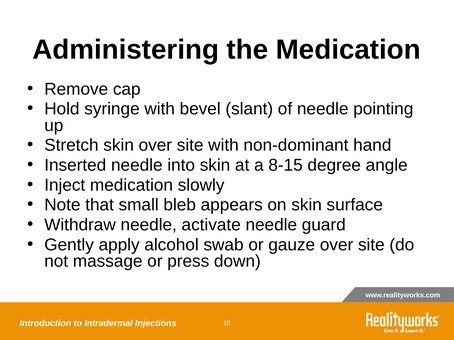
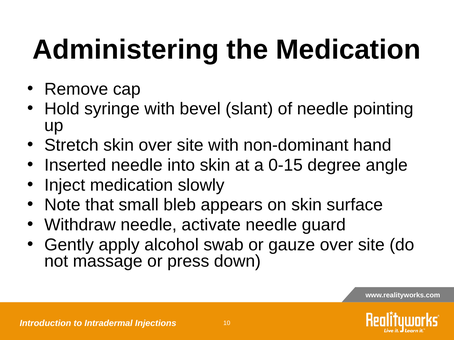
8-15: 8-15 -> 0-15
